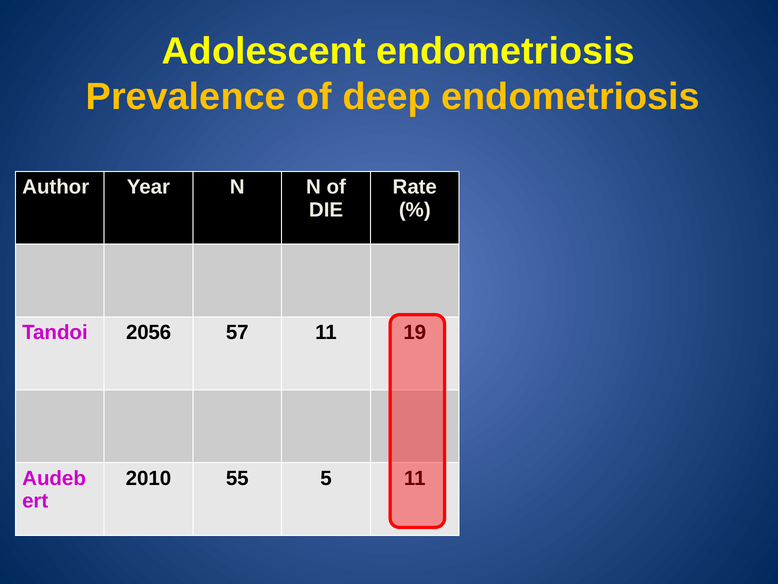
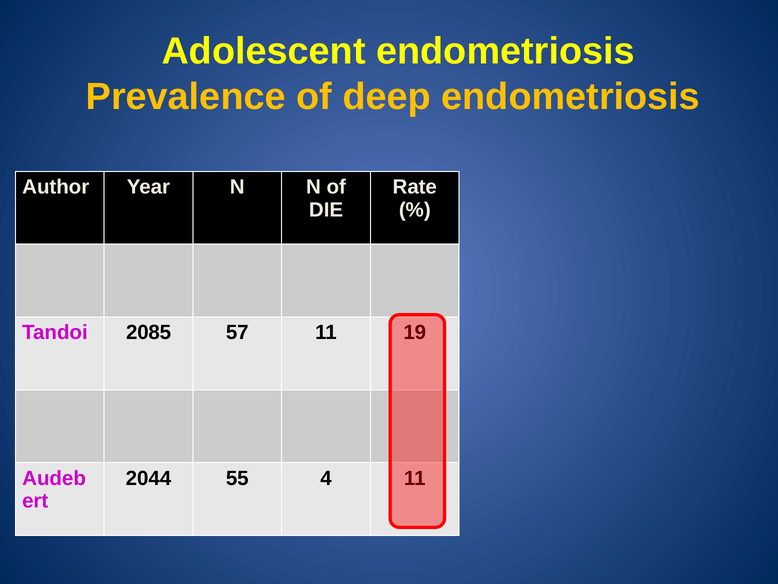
2056: 2056 -> 2085
2010: 2010 -> 2044
5: 5 -> 4
